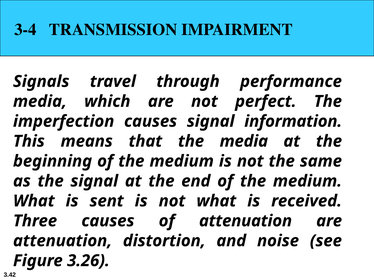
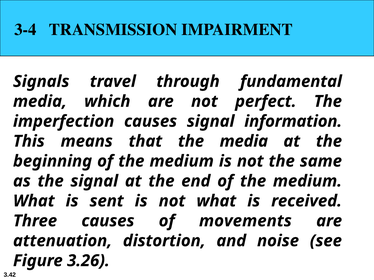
performance: performance -> fundamental
of attenuation: attenuation -> movements
